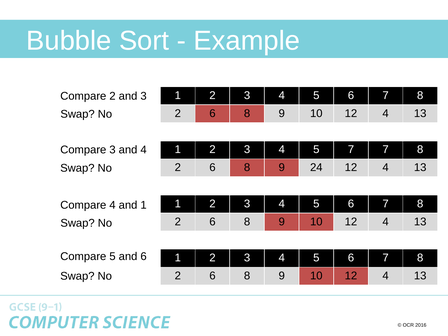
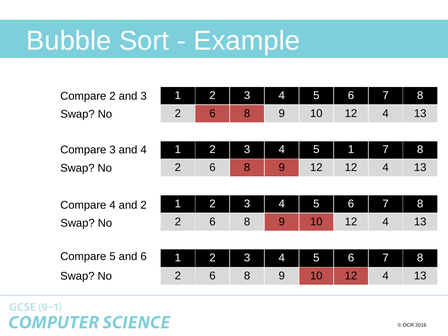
5 7: 7 -> 1
9 24: 24 -> 12
and 1: 1 -> 2
